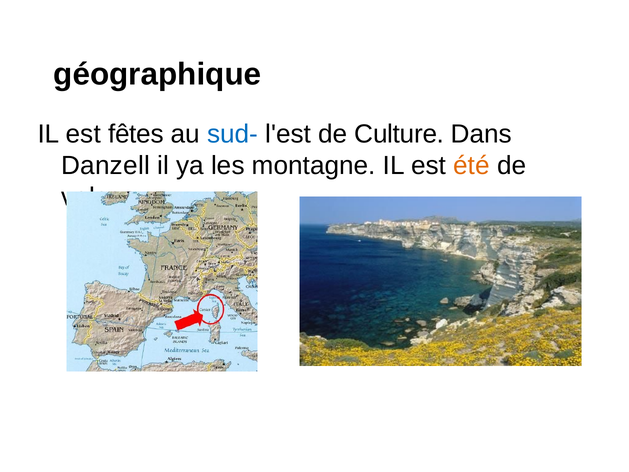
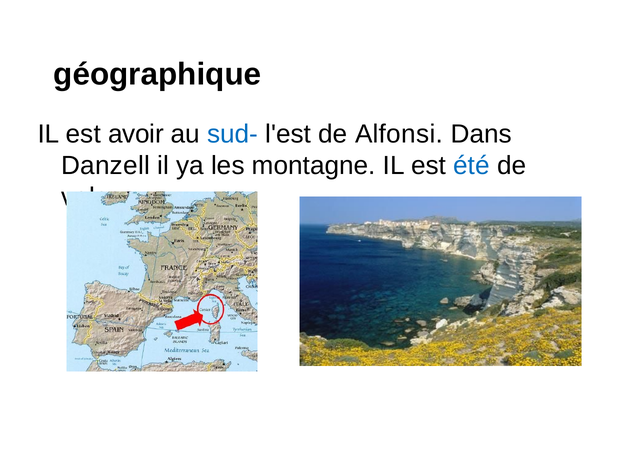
fêtes: fêtes -> avoir
Culture: Culture -> Alfonsi
été colour: orange -> blue
